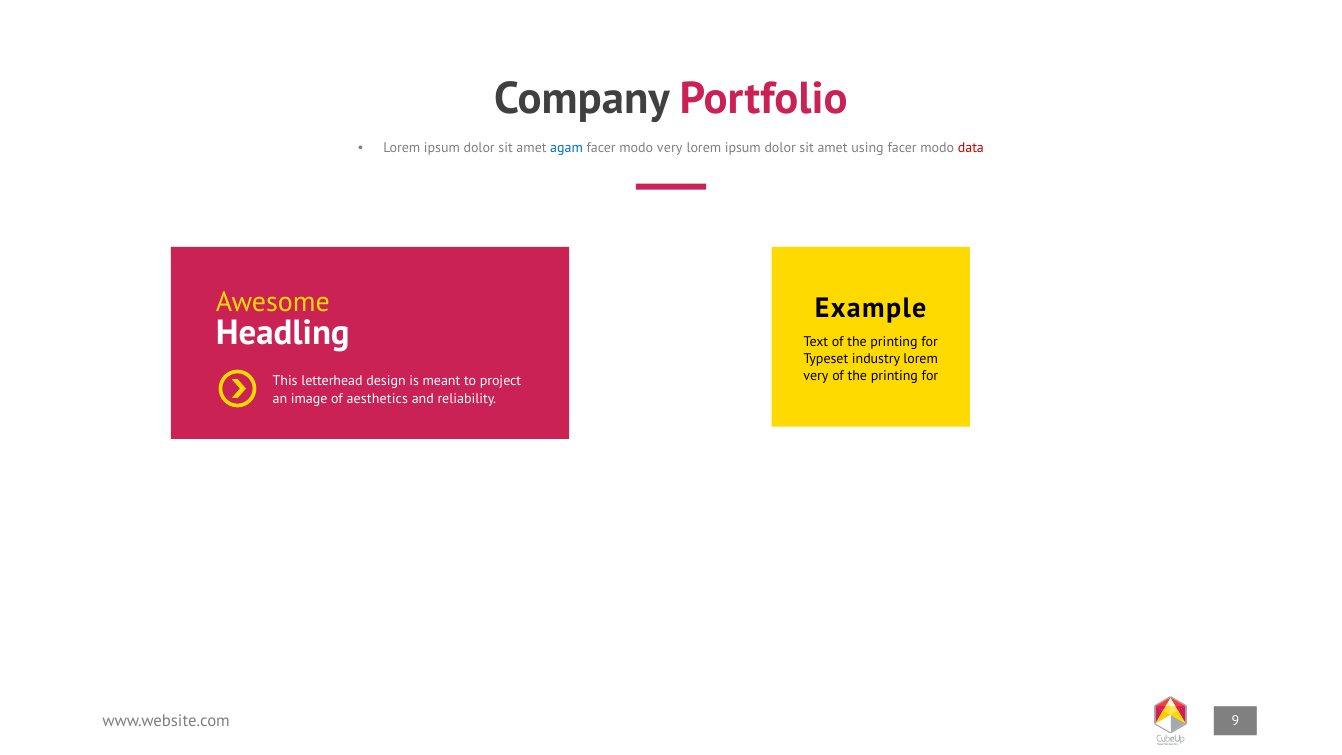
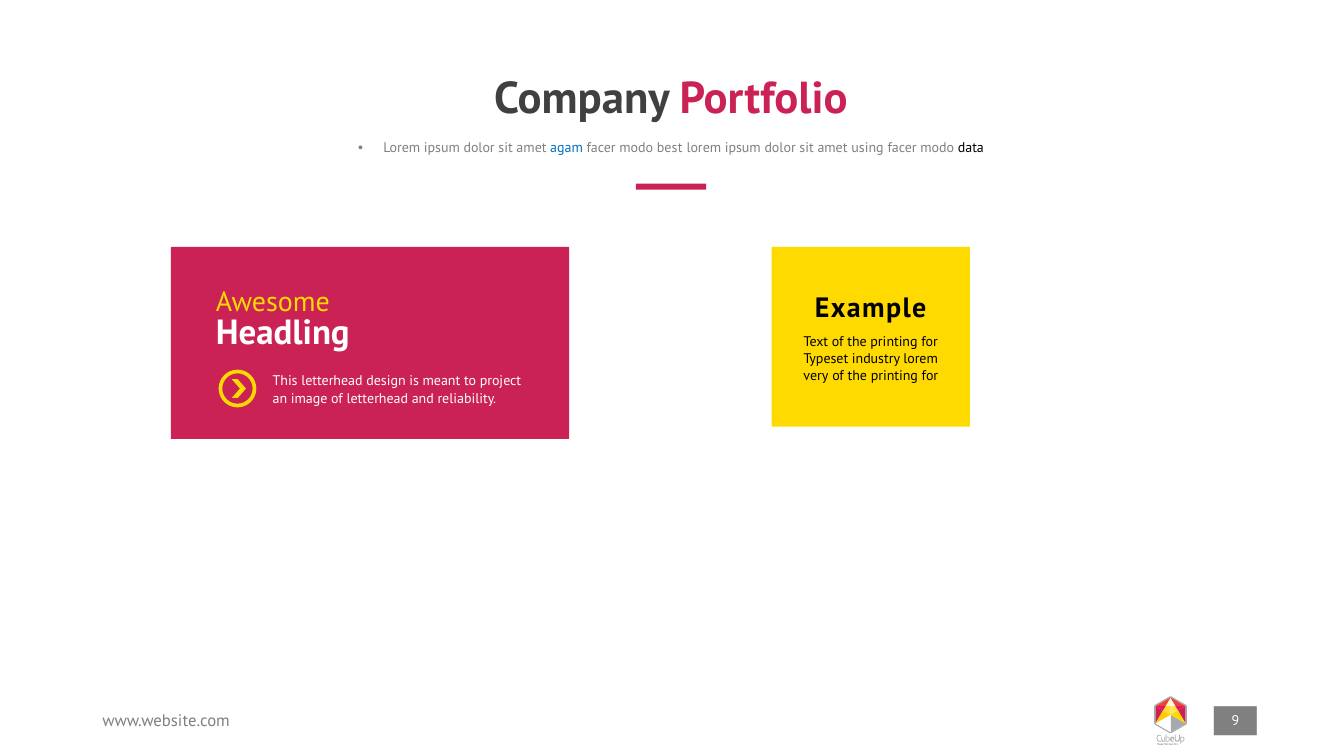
modo very: very -> best
data colour: red -> black
of aesthetics: aesthetics -> letterhead
